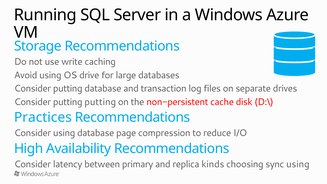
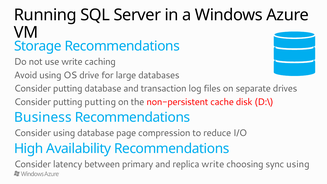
Practices: Practices -> Business
replica kinds: kinds -> write
